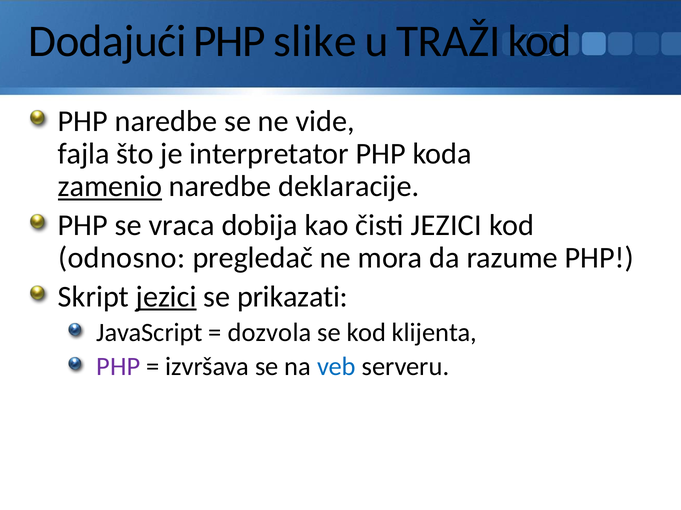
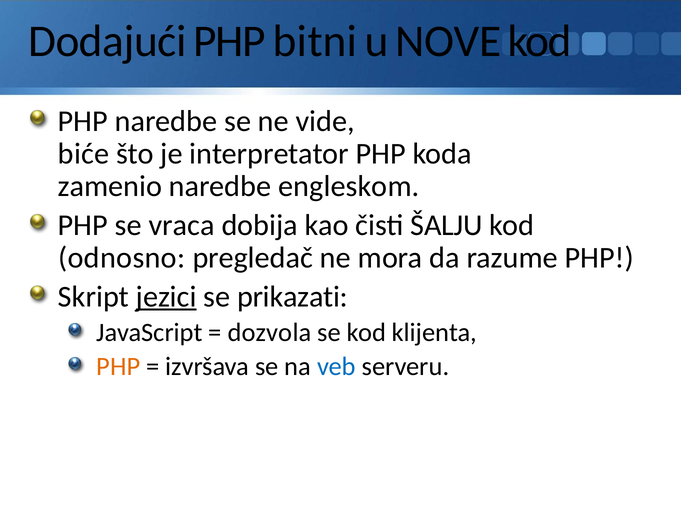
slike: slike -> bitni
TRAŽI: TRAŽI -> NOVE
fajla: fajla -> biće
zamenio underline: present -> none
deklaracije: deklaracije -> engleskom
čisti JEZICI: JEZICI -> ŠALJU
PHP at (118, 367) colour: purple -> orange
